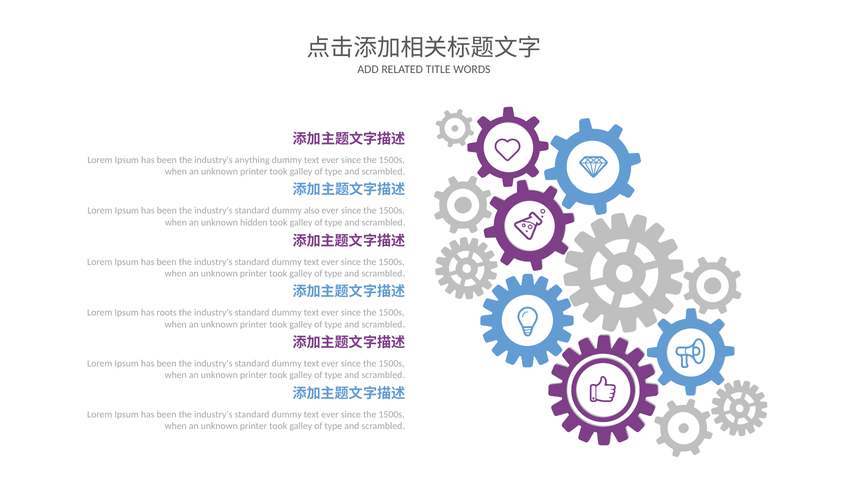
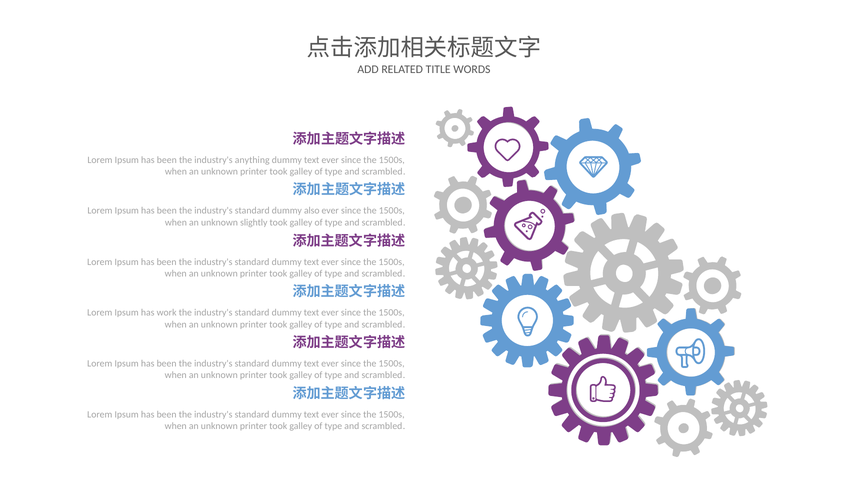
hidden: hidden -> slightly
roots: roots -> work
